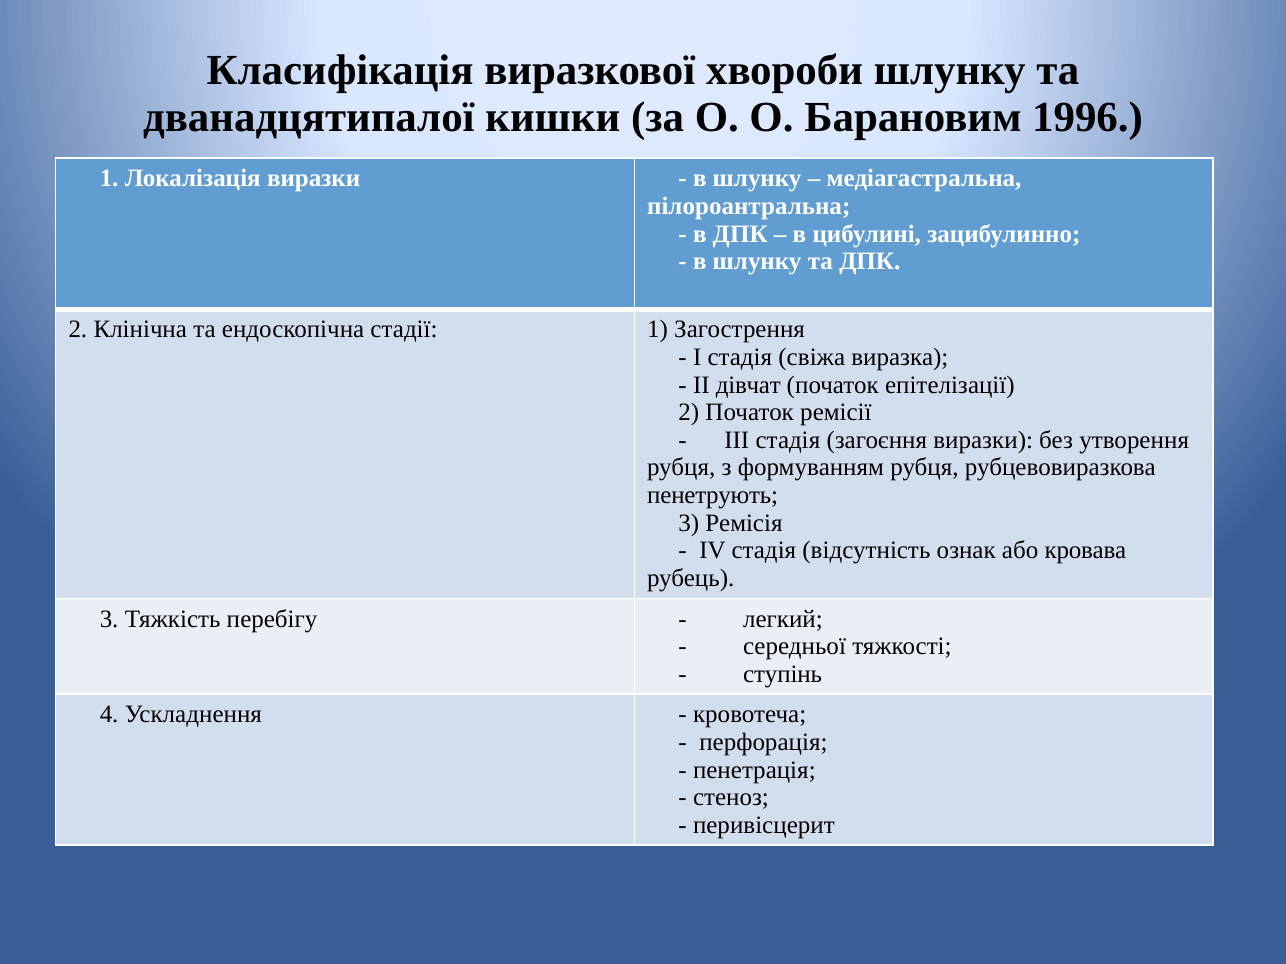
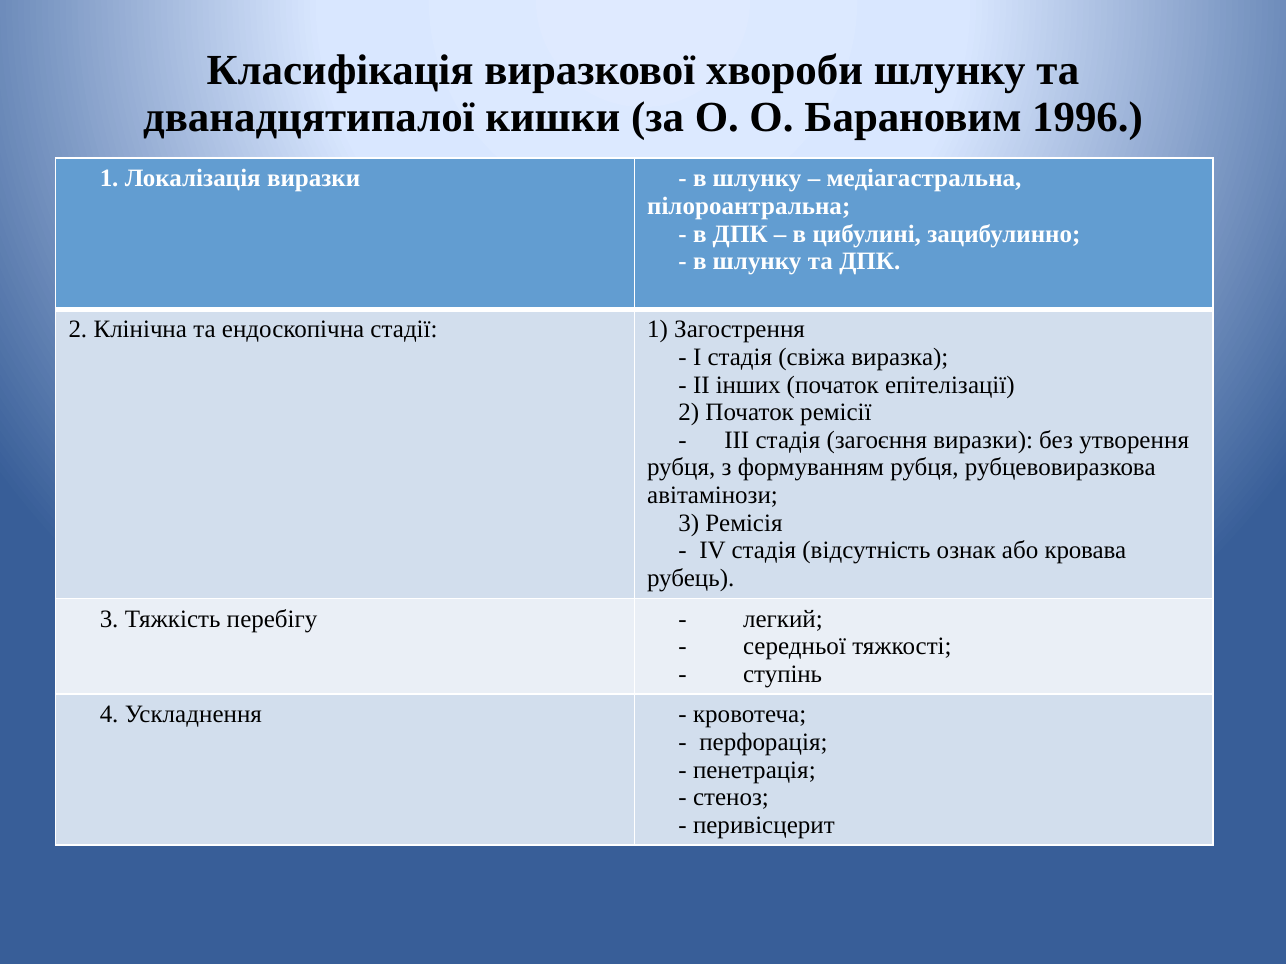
дiвчат: дiвчат -> iнших
пенетрують: пенетрують -> авітамінози
